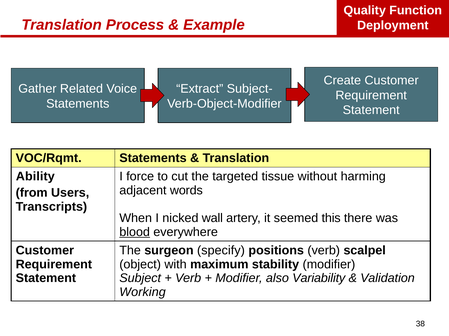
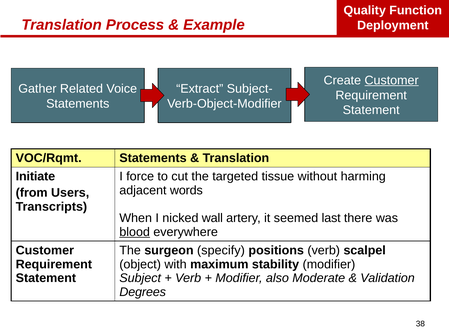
Customer at (392, 80) underline: none -> present
Ability: Ability -> Initiate
this: this -> last
Variability: Variability -> Moderate
Working: Working -> Degrees
